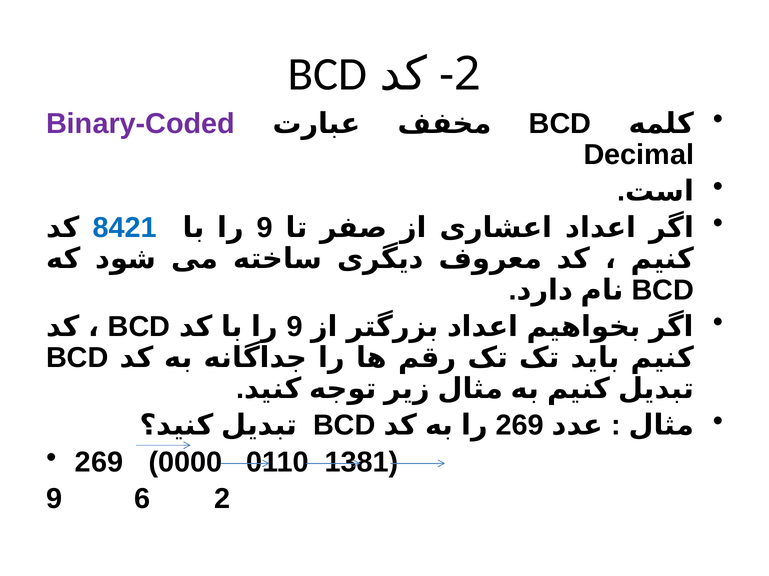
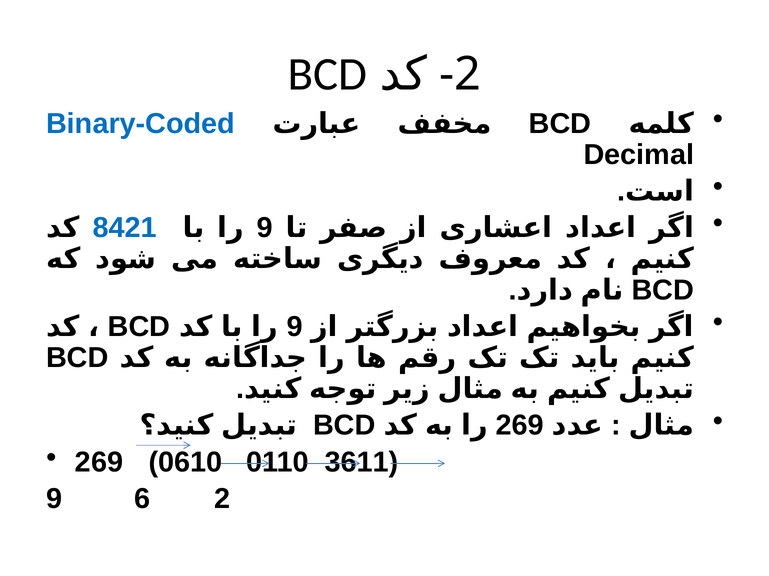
Binary-Coded colour: purple -> blue
0000: 0000 -> 0610
1381: 1381 -> 3611
